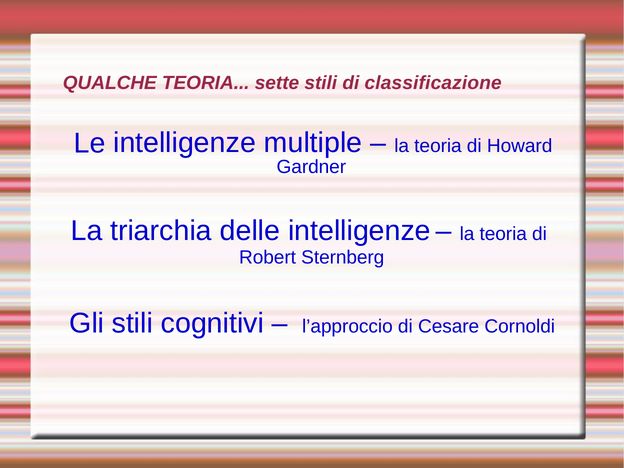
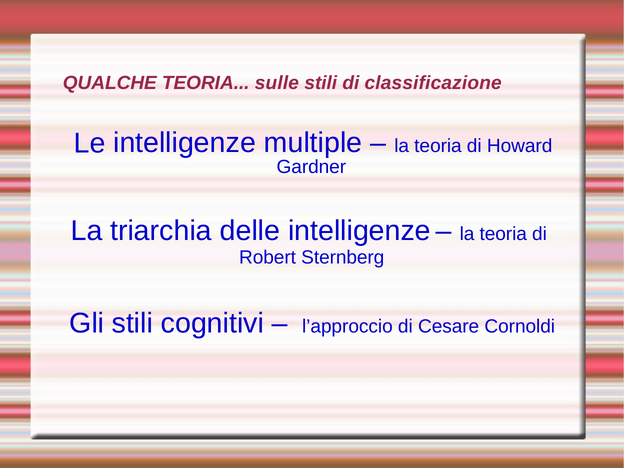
sette: sette -> sulle
